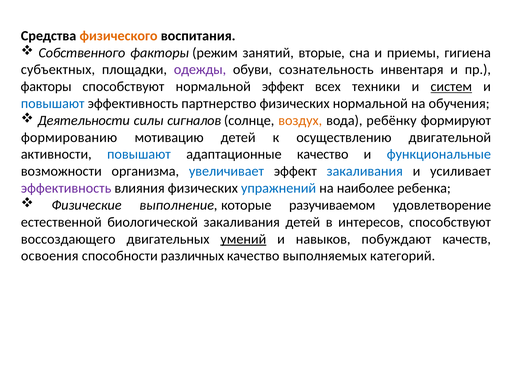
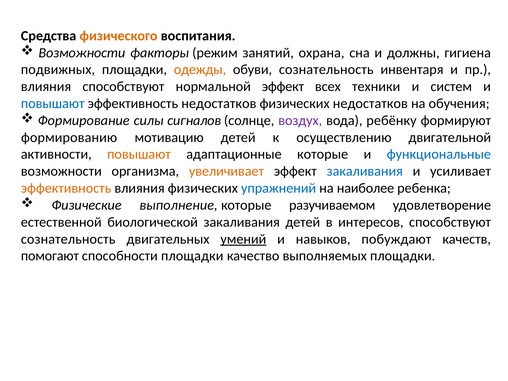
Собственного at (82, 53): Собственного -> Возможности
вторые: вторые -> охрана
приемы: приемы -> должны
субъектных: субъектных -> подвижных
одежды colour: purple -> orange
факторы at (46, 87): факторы -> влияния
систем underline: present -> none
эффективность партнерство: партнерство -> недостатков
физических нормальной: нормальной -> недостатков
Деятельности: Деятельности -> Формирование
воздух colour: orange -> purple
повышают at (139, 154) colour: blue -> orange
адаптационные качество: качество -> которые
увеличивает colour: blue -> orange
эффективность at (66, 188) colour: purple -> orange
воссоздающего at (68, 239): воссоздающего -> сознательность
освоения: освоения -> помогают
способности различных: различных -> площадки
выполняемых категорий: категорий -> площадки
